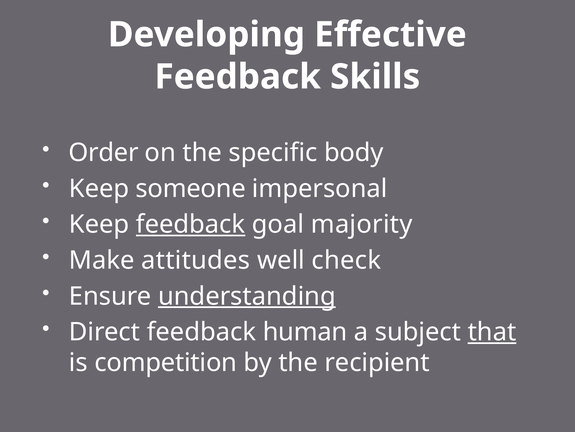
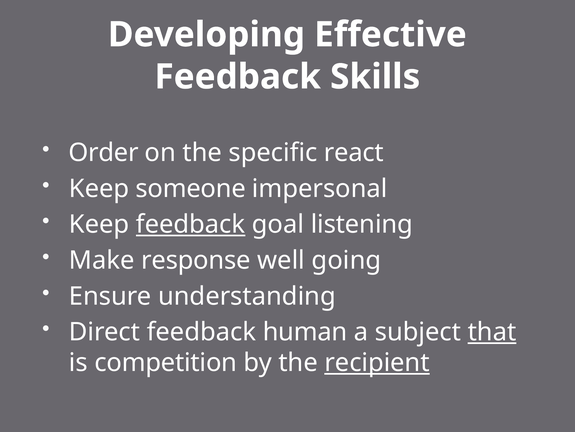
body: body -> react
majority: majority -> listening
attitudes: attitudes -> response
check: check -> going
understanding underline: present -> none
recipient underline: none -> present
